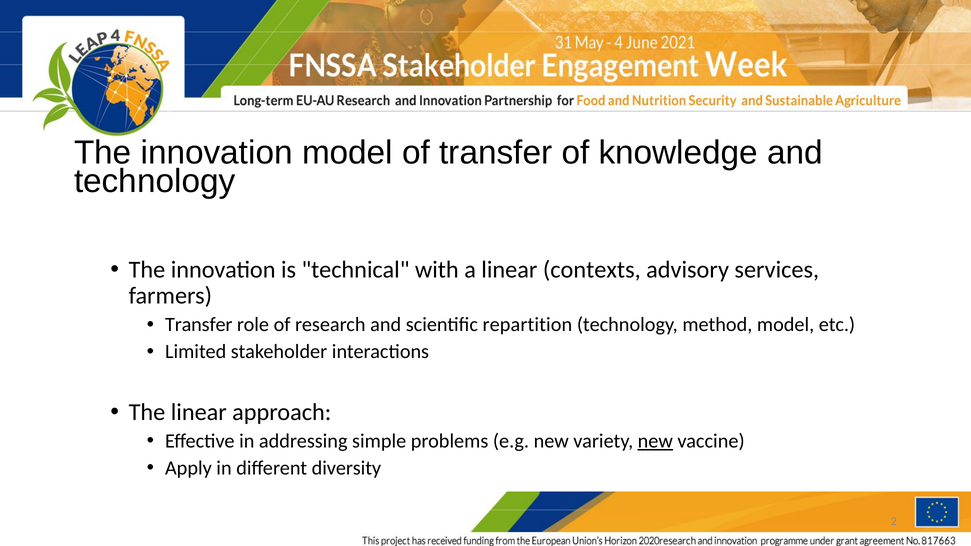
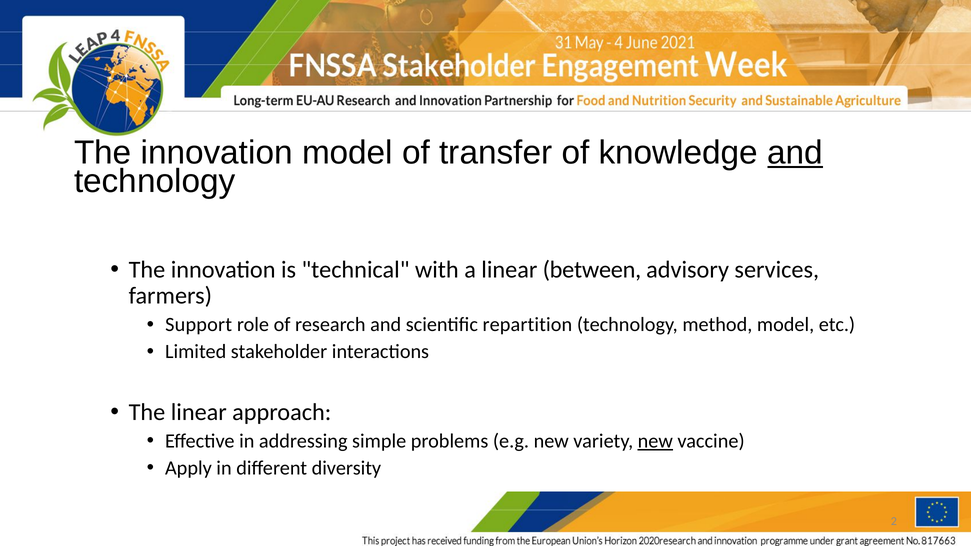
and at (795, 153) underline: none -> present
contexts: contexts -> between
Transfer at (199, 325): Transfer -> Support
